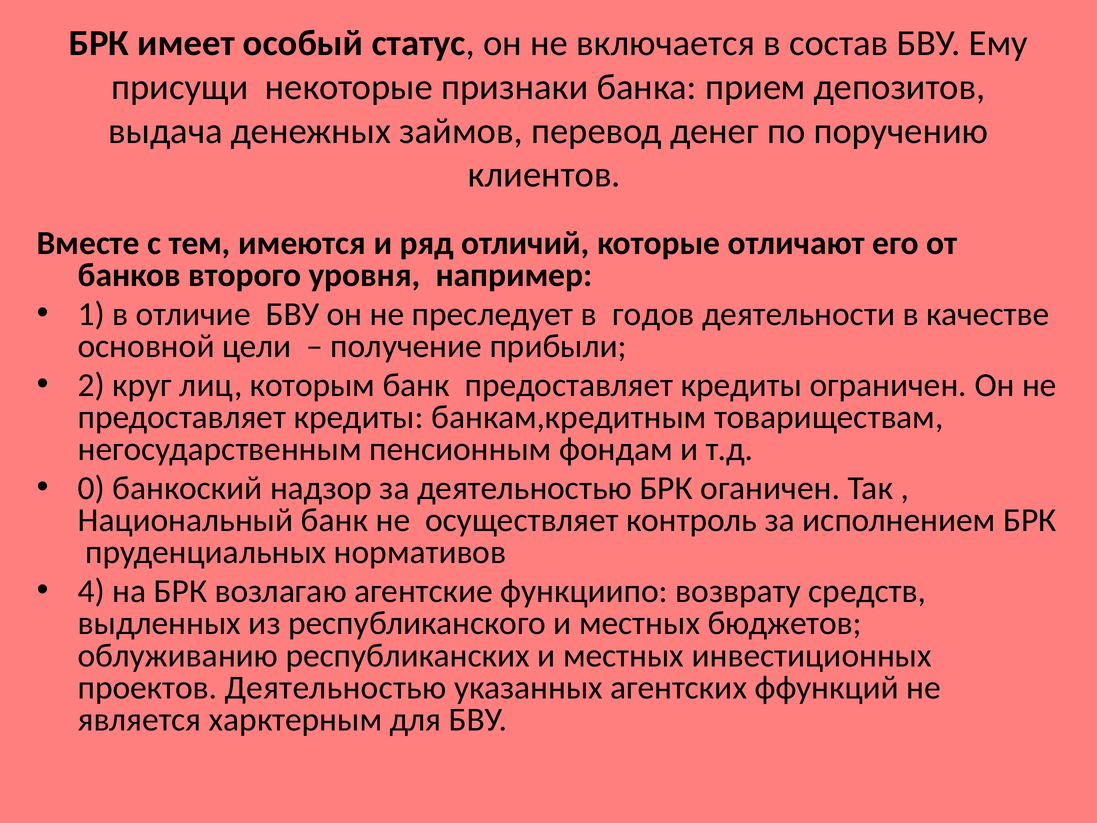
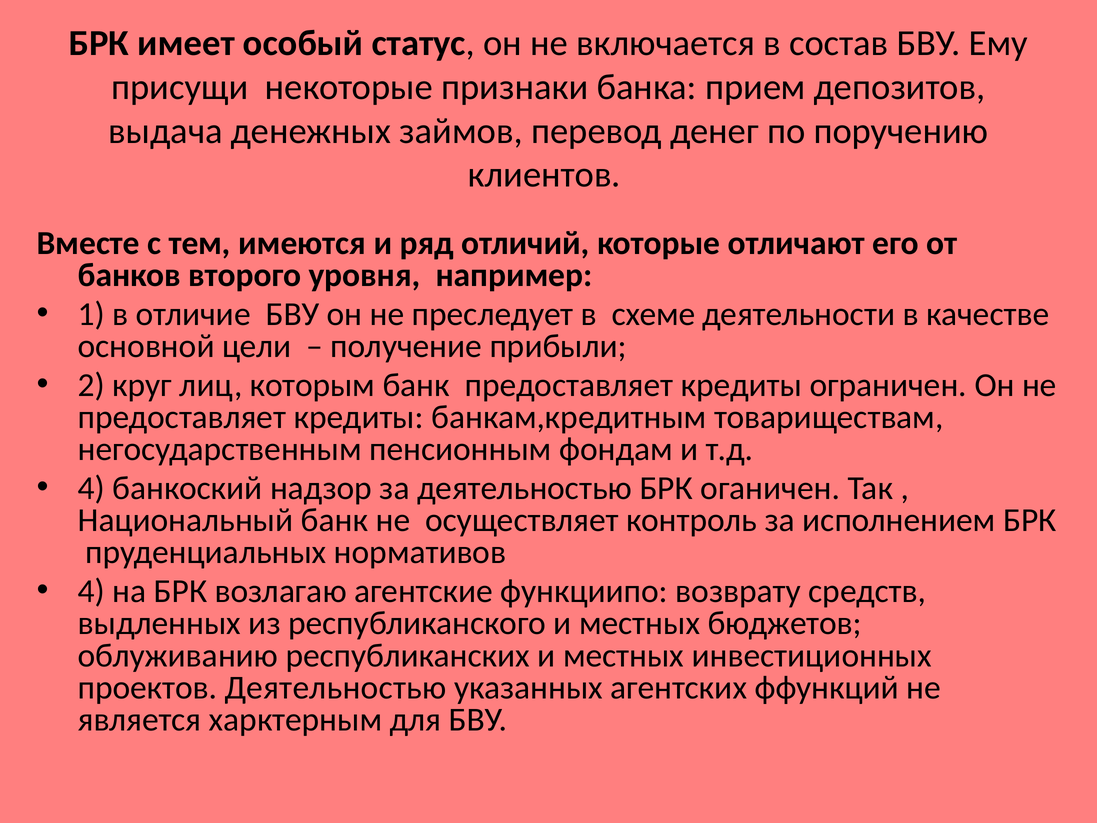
годов: годов -> схеме
0 at (91, 488): 0 -> 4
